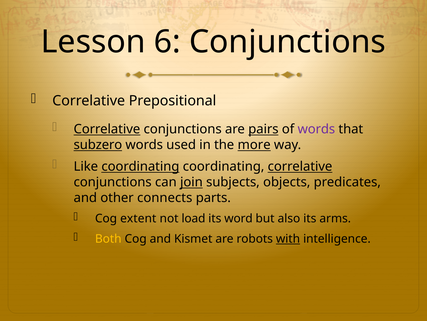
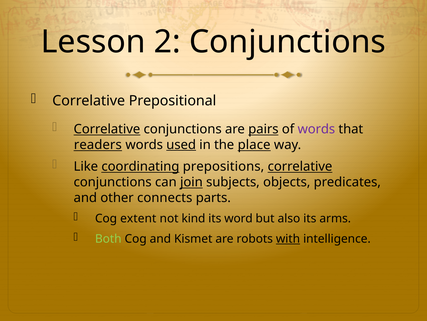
6: 6 -> 2
subzero: subzero -> readers
used underline: none -> present
more: more -> place
coordinating coordinating: coordinating -> prepositions
load: load -> kind
Both colour: yellow -> light green
